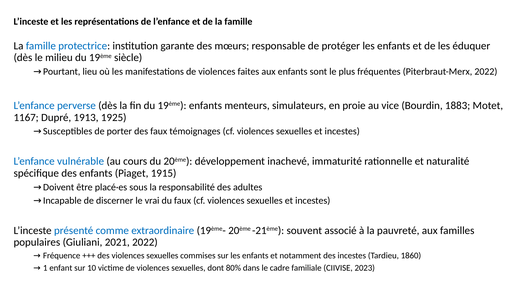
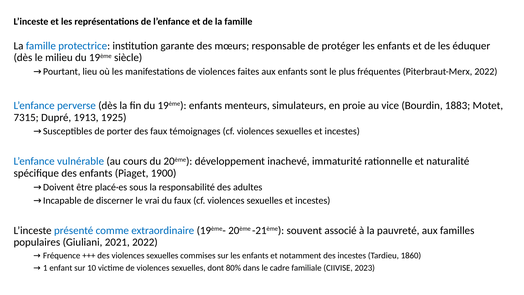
1167: 1167 -> 7315
1915: 1915 -> 1900
